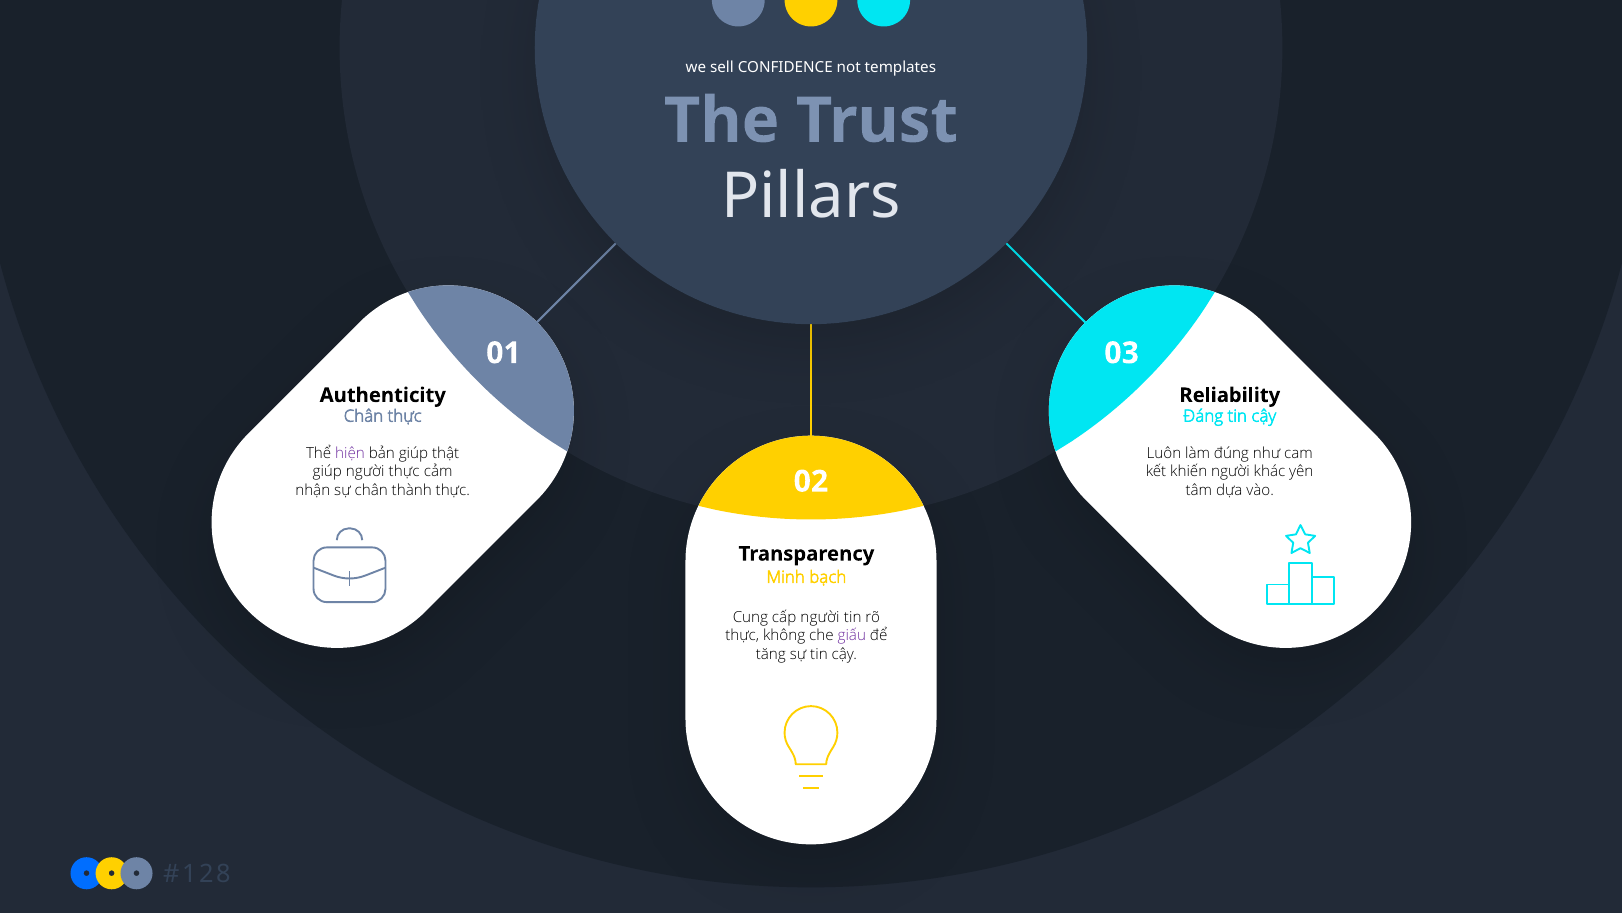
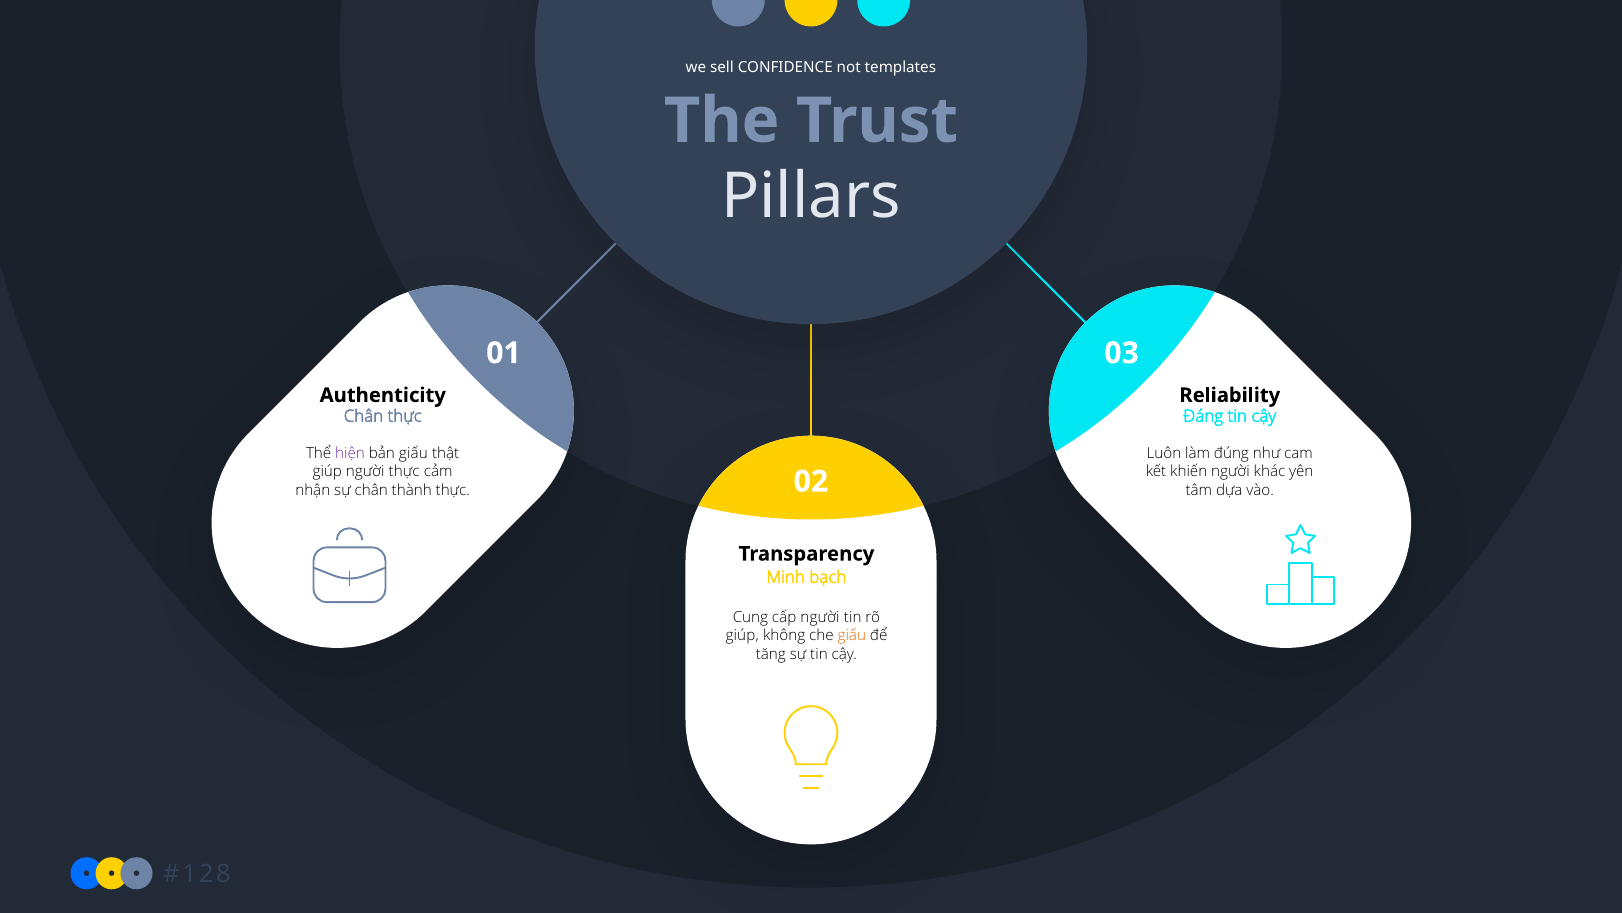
bản giúp: giúp -> giấu
thực at (742, 635): thực -> giúp
giấu at (852, 635) colour: purple -> orange
